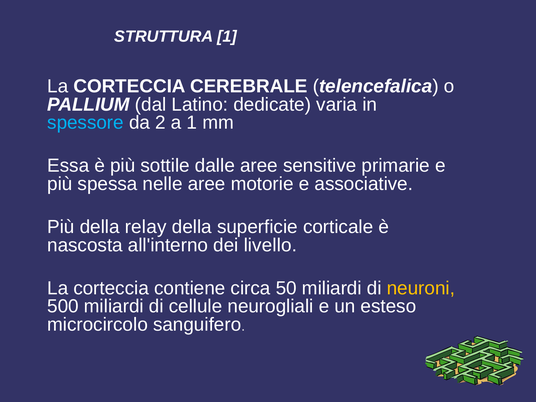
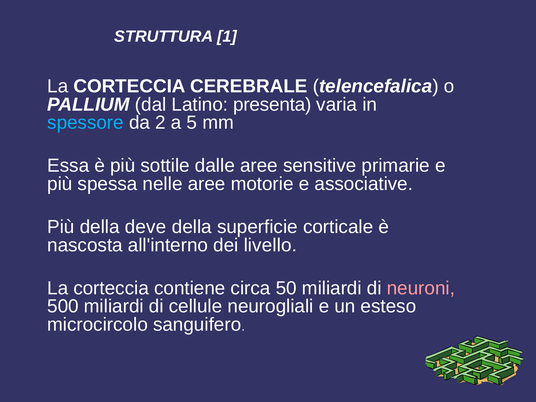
dedicate: dedicate -> presenta
a 1: 1 -> 5
relay: relay -> deve
neuroni colour: yellow -> pink
